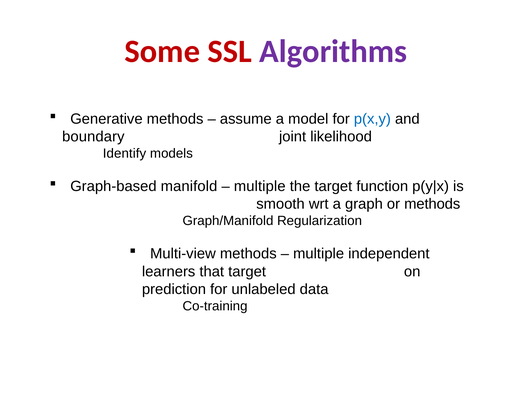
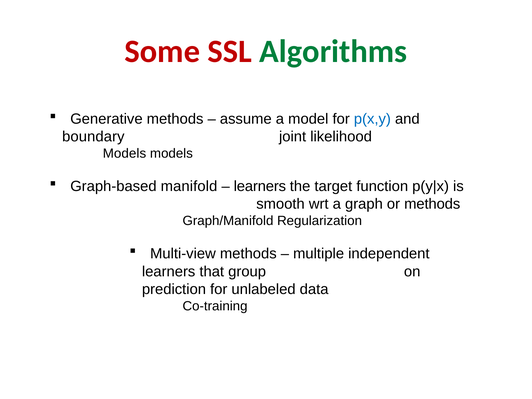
Algorithms colour: purple -> green
Identify at (125, 153): Identify -> Models
multiple at (260, 186): multiple -> learners
that target: target -> group
